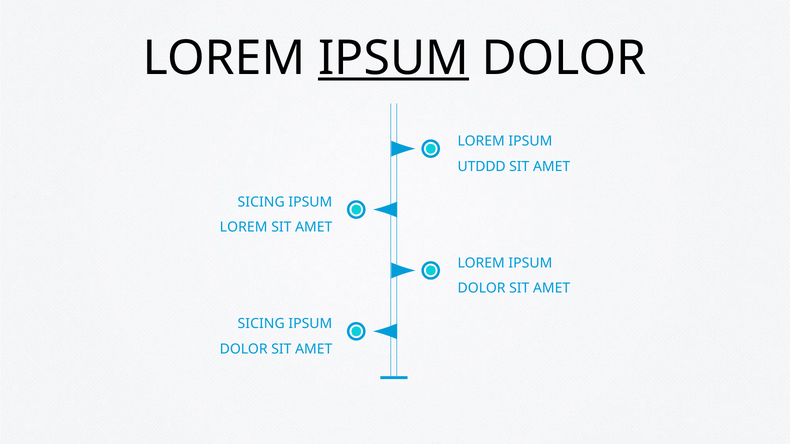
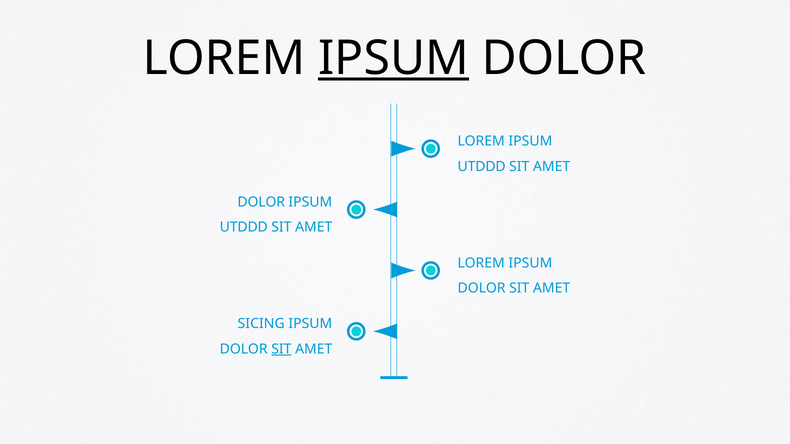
SICING at (261, 202): SICING -> DOLOR
LOREM at (244, 228): LOREM -> UTDDD
SIT at (281, 349) underline: none -> present
